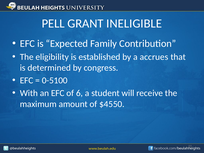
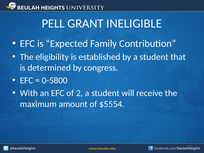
by a accrues: accrues -> student
0-5100: 0-5100 -> 0-5800
6: 6 -> 2
$4550: $4550 -> $5554
